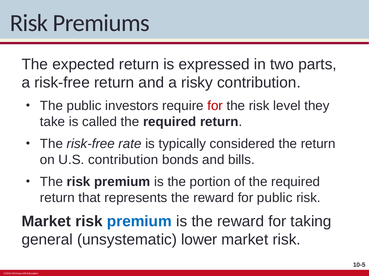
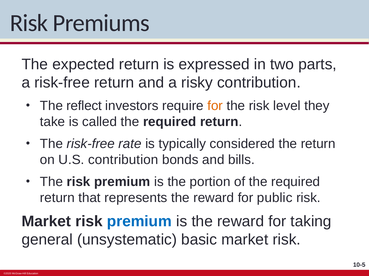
The public: public -> reflect
for at (215, 106) colour: red -> orange
lower: lower -> basic
